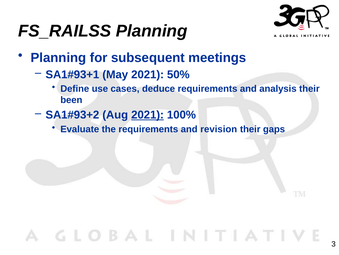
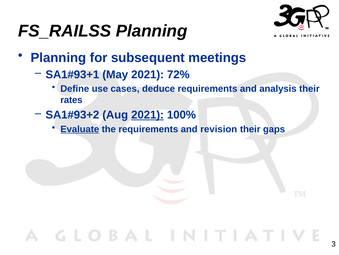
50%: 50% -> 72%
been: been -> rates
Evaluate underline: none -> present
